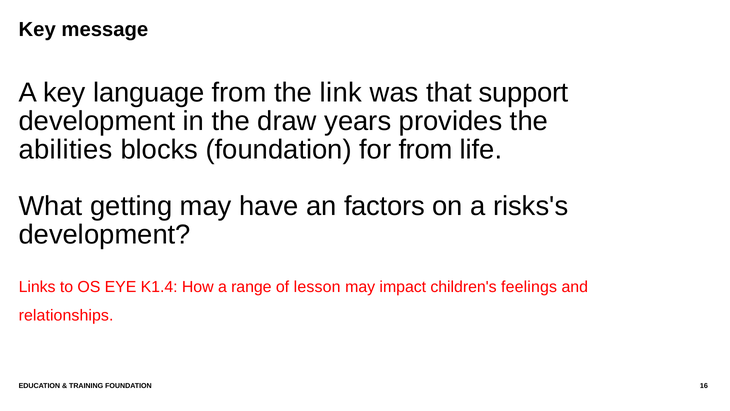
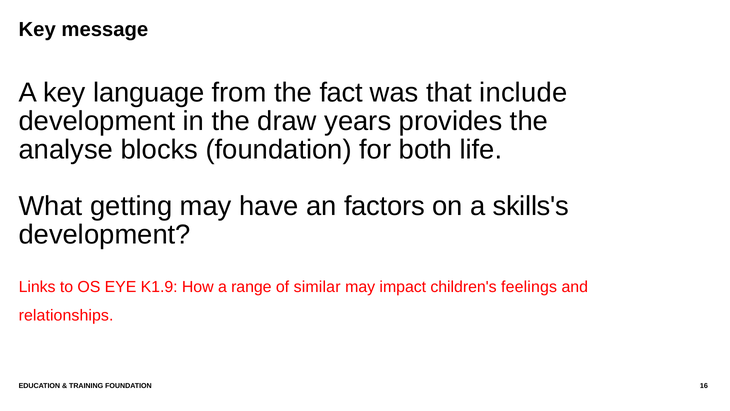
link: link -> fact
support: support -> include
abilities: abilities -> analyse
for from: from -> both
risks's: risks's -> skills's
K1.4: K1.4 -> K1.9
lesson: lesson -> similar
